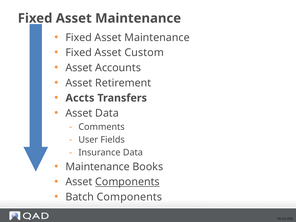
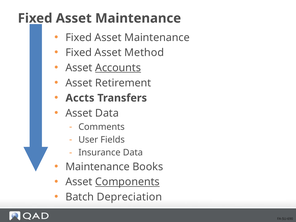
Custom: Custom -> Method
Accounts underline: none -> present
Batch Components: Components -> Depreciation
